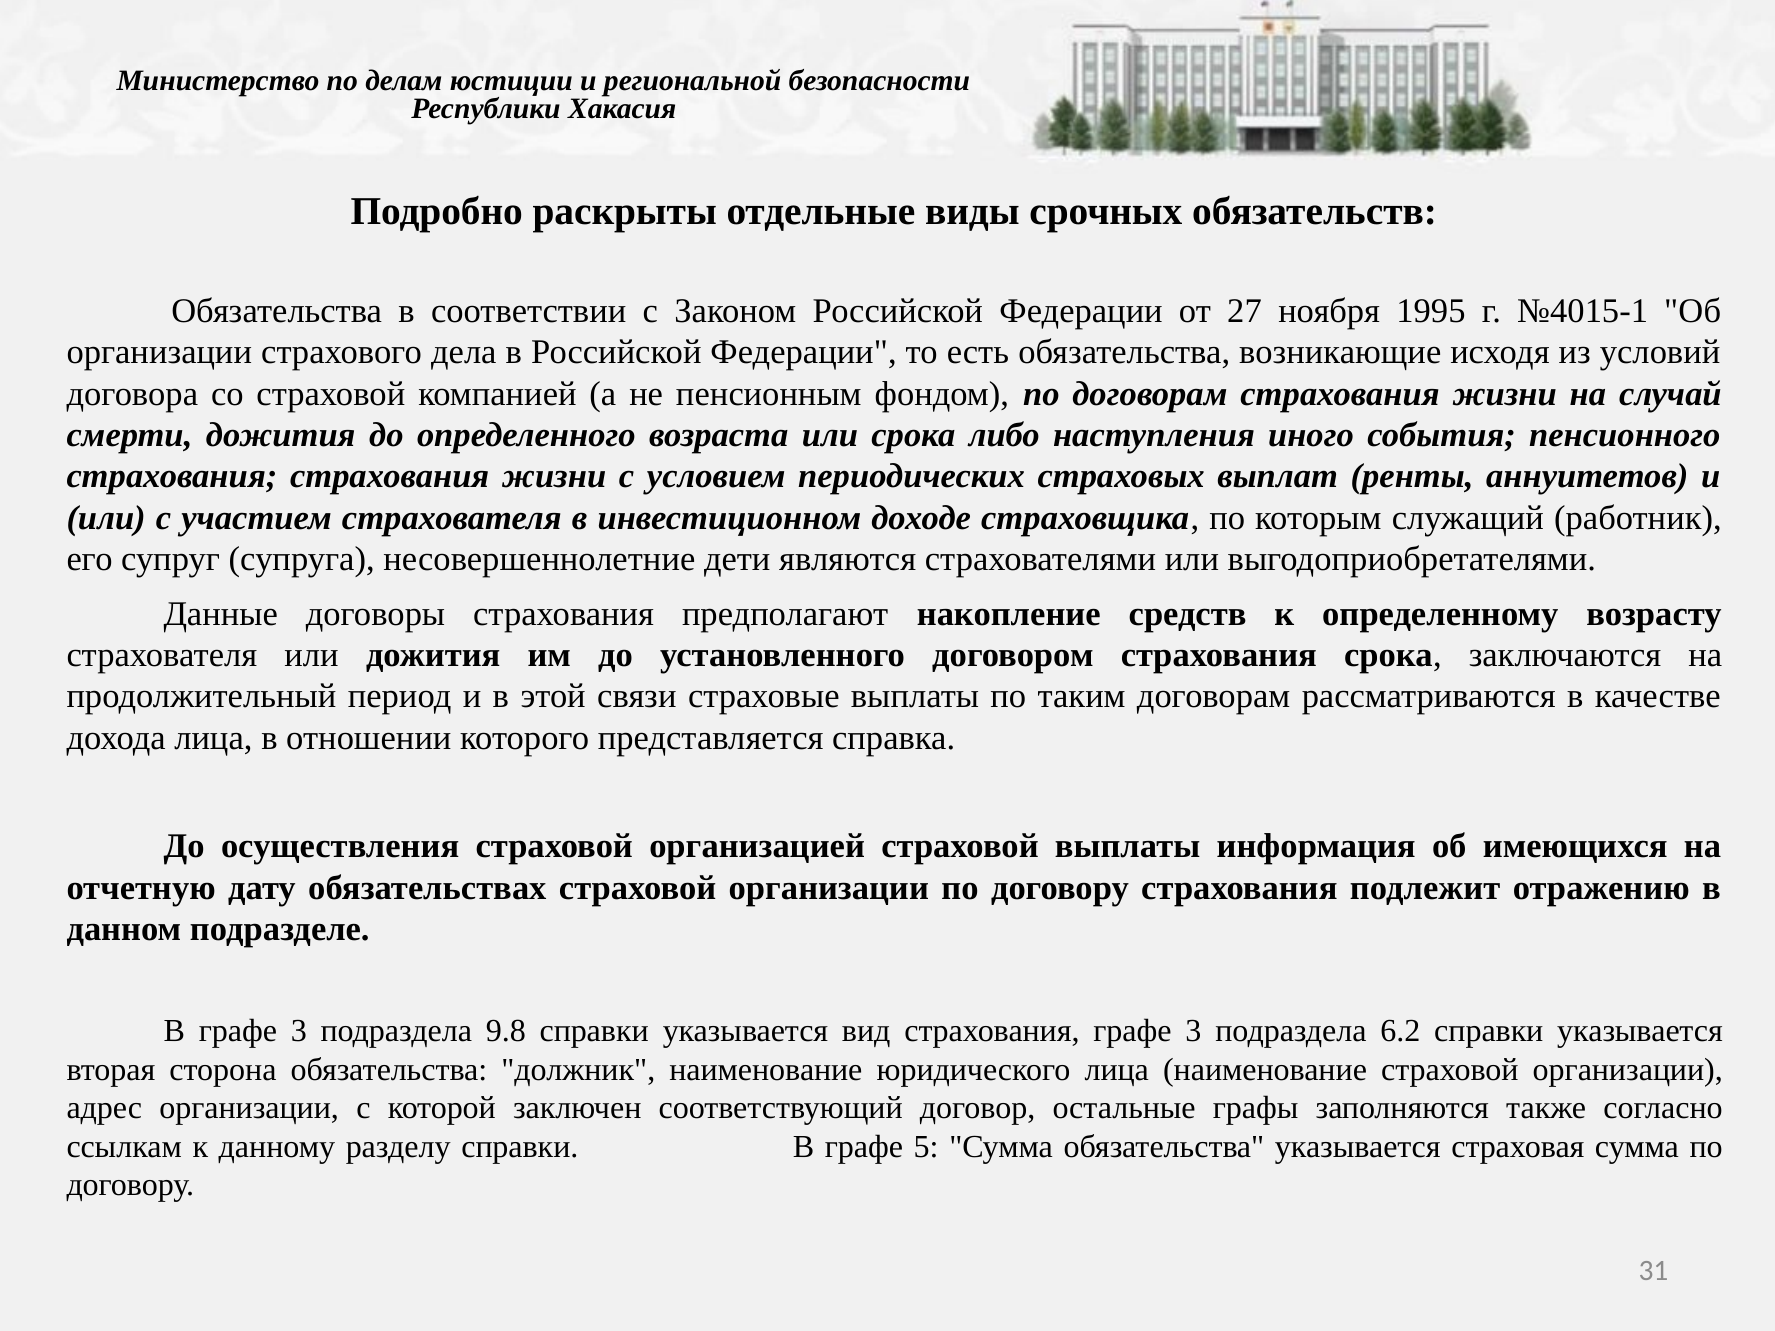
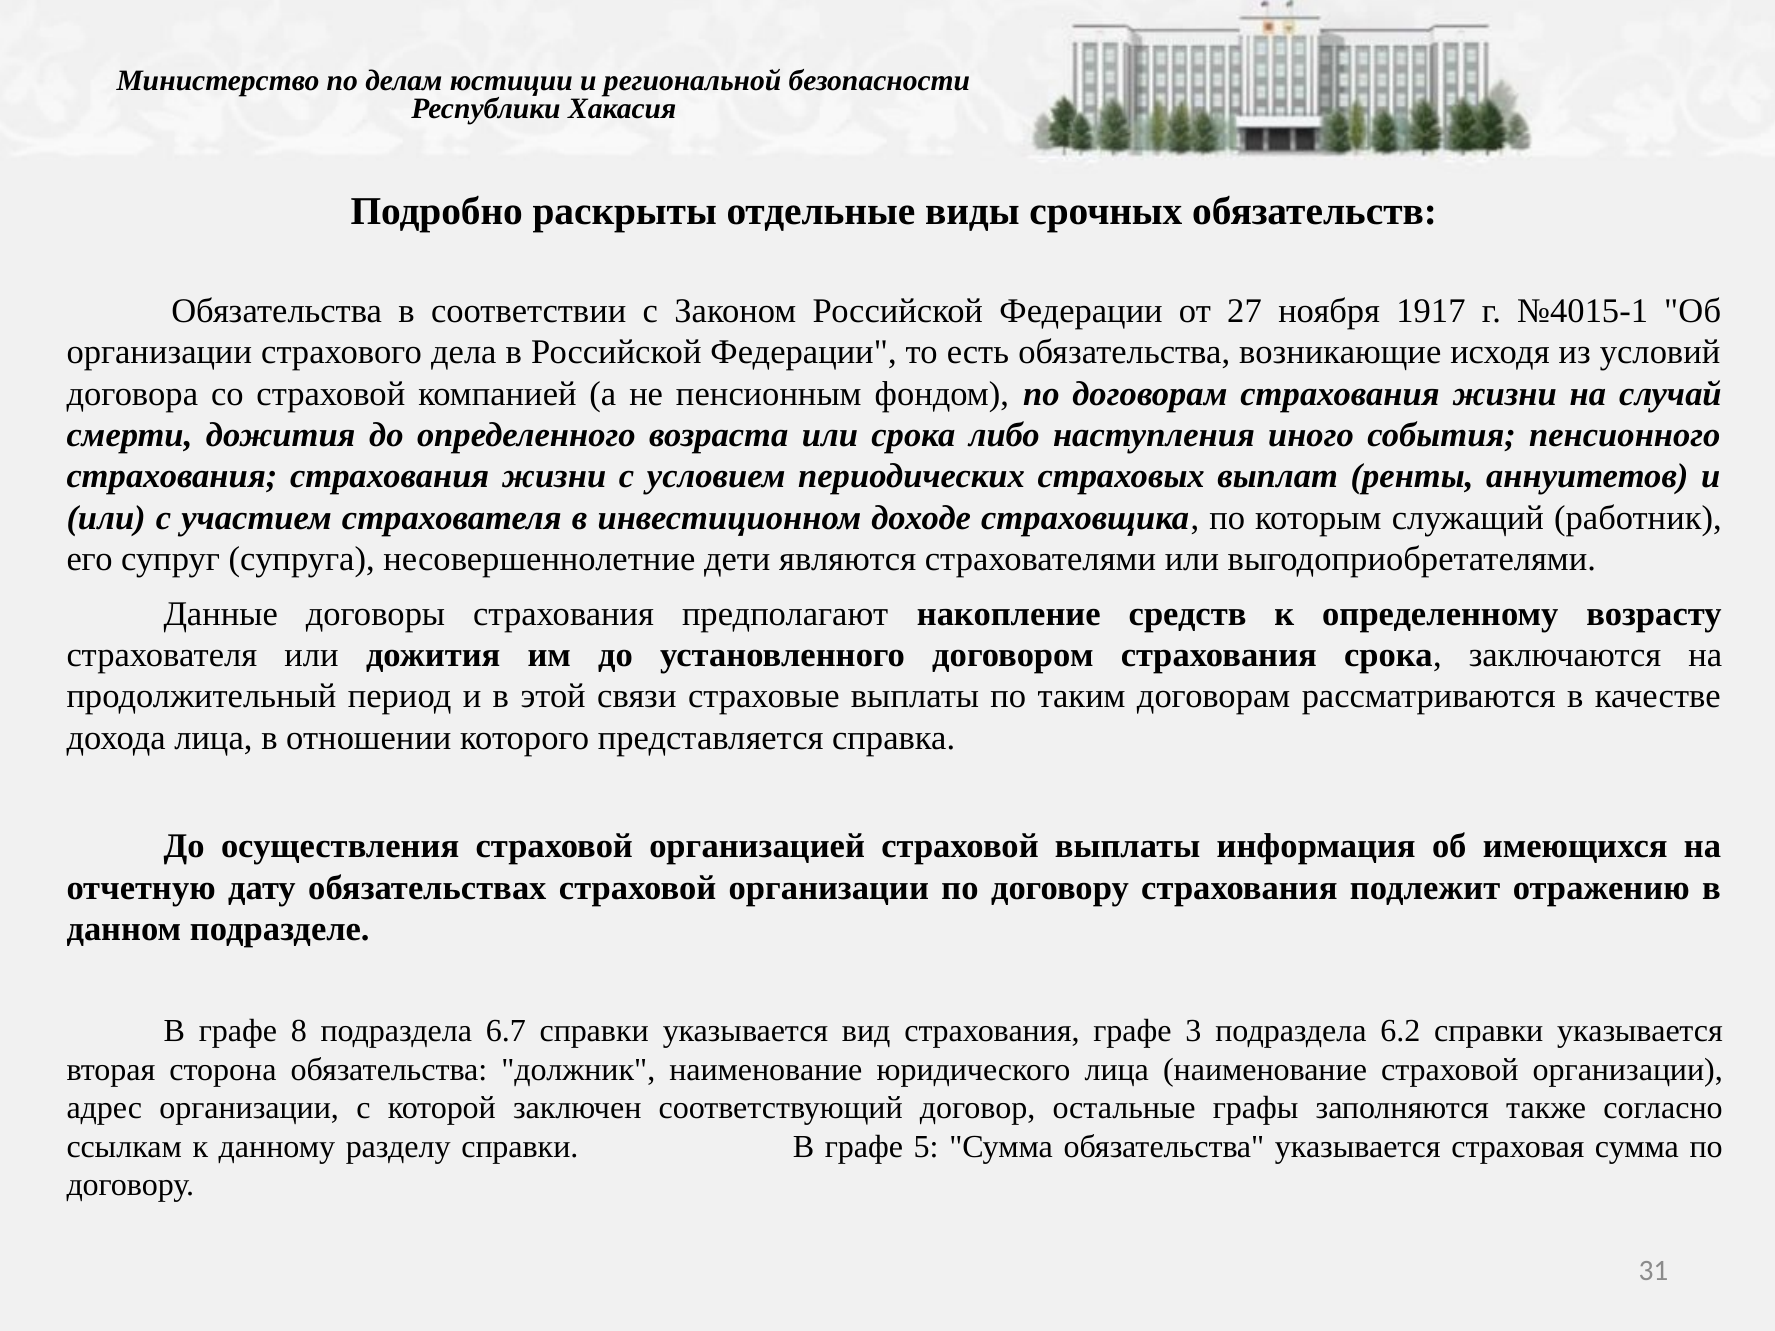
1995: 1995 -> 1917
В графе 3: 3 -> 8
9.8: 9.8 -> 6.7
